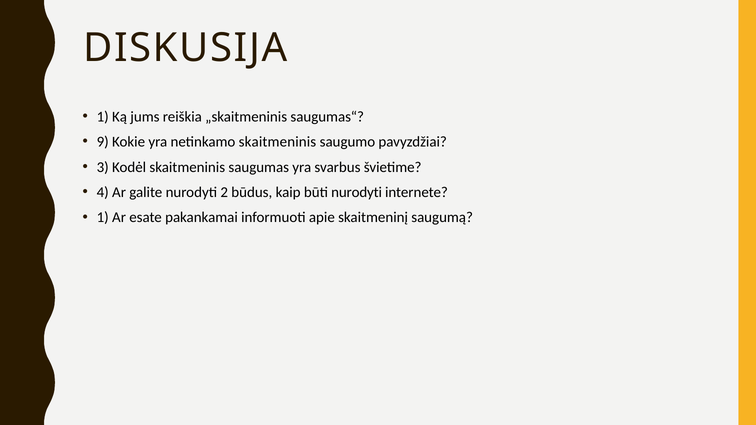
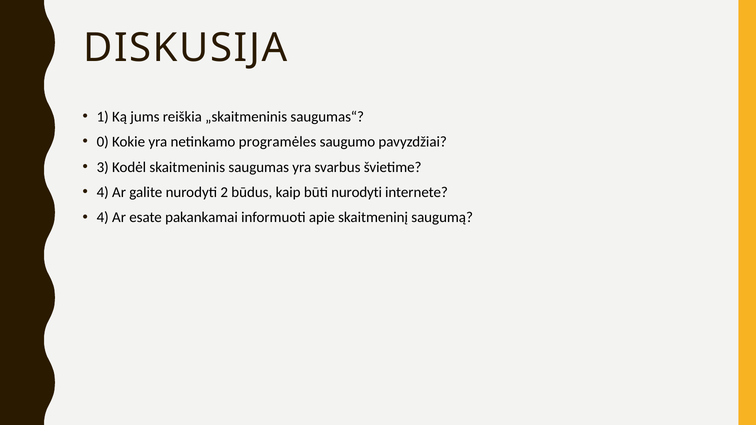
9: 9 -> 0
netinkamo skaitmeninis: skaitmeninis -> programėles
1 at (103, 218): 1 -> 4
